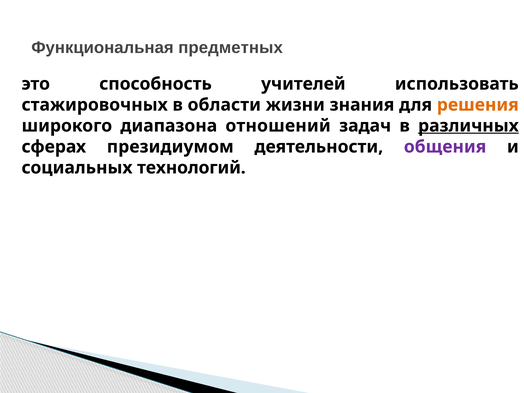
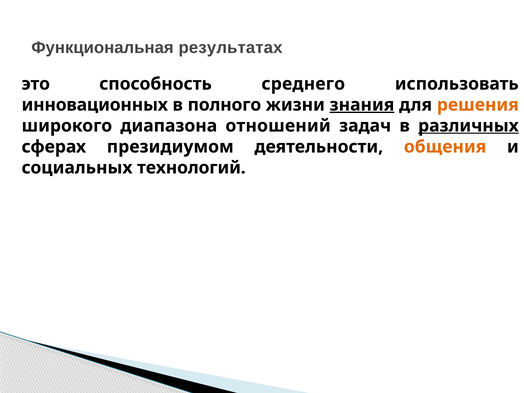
предметных: предметных -> результатах
учителей: учителей -> среднего
стажировочных: стажировочных -> инновационных
области: области -> полного
знания underline: none -> present
общения colour: purple -> orange
